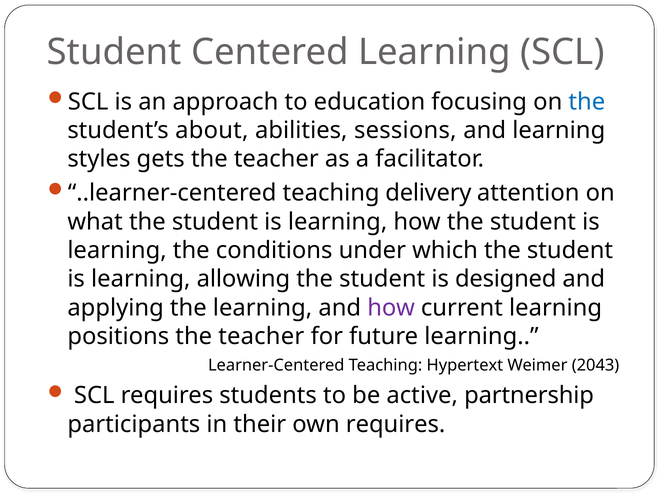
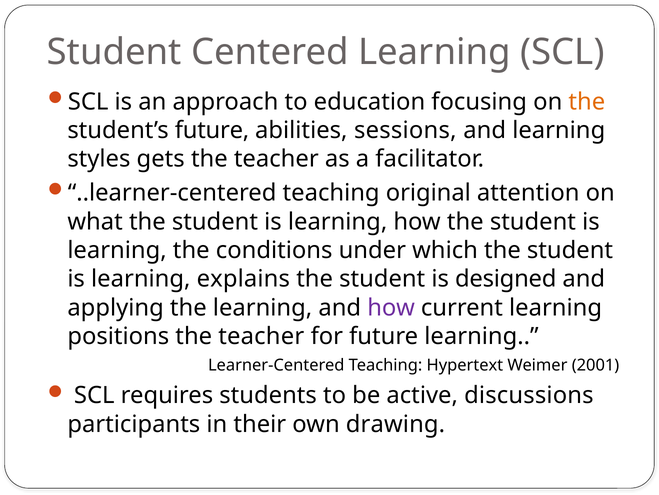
the at (587, 102) colour: blue -> orange
student’s about: about -> future
delivery: delivery -> original
allowing: allowing -> explains
2043: 2043 -> 2001
partnership: partnership -> discussions
own requires: requires -> drawing
